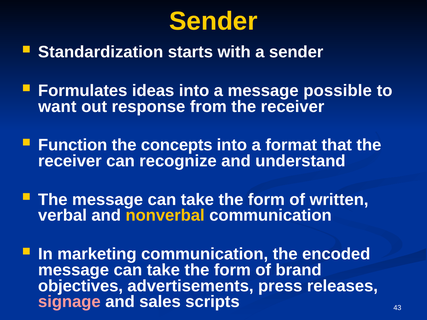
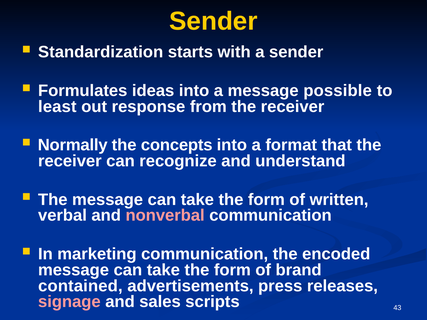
want: want -> least
Function: Function -> Normally
nonverbal colour: yellow -> pink
objectives: objectives -> contained
